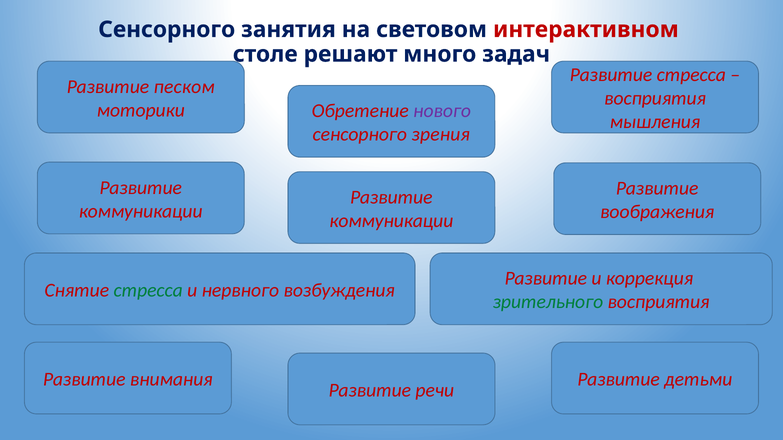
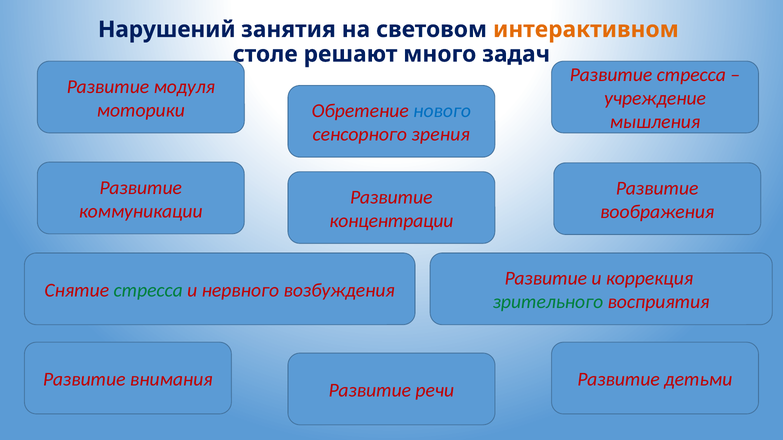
Сенсорного at (167, 30): Сенсорного -> Нарушений
интерактивном colour: red -> orange
песком: песком -> модуля
восприятия at (655, 98): восприятия -> учреждение
нового colour: purple -> blue
коммуникации at (391, 221): коммуникации -> концентрации
